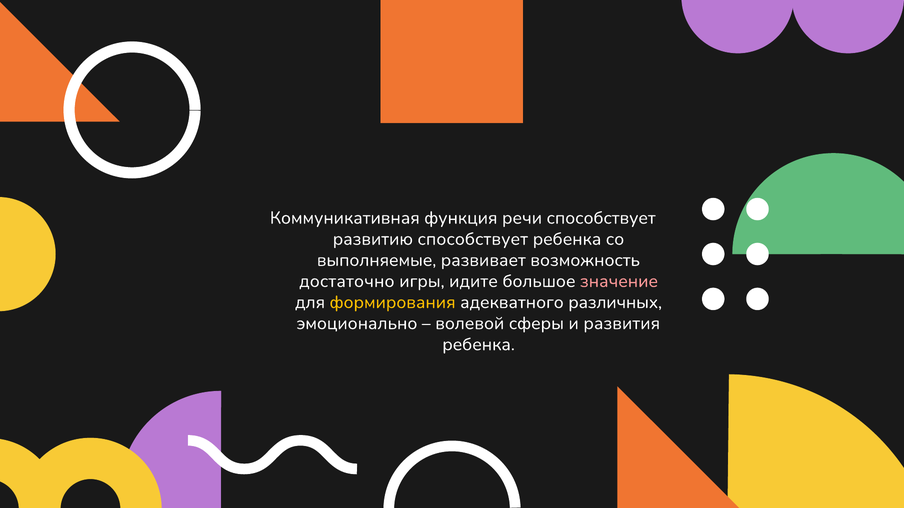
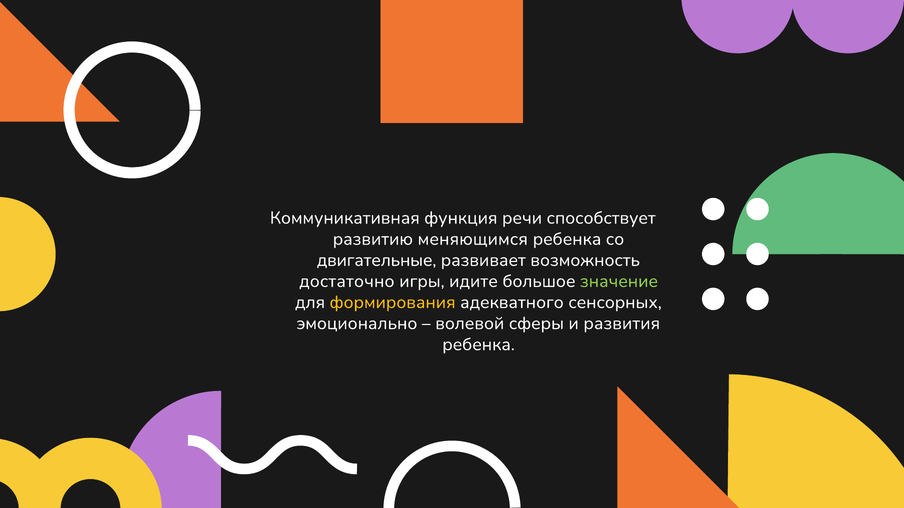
развитию способствует: способствует -> меняющимся
выполняемые: выполняемые -> двигательные
значение colour: pink -> light green
различных: различных -> сенсорных
